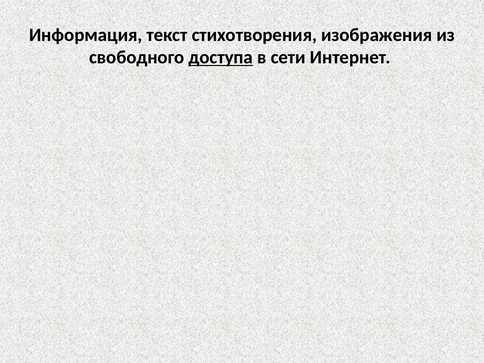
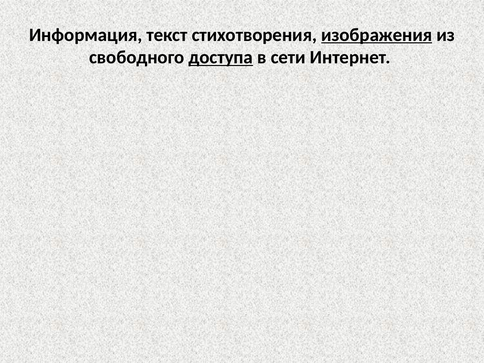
изображения underline: none -> present
